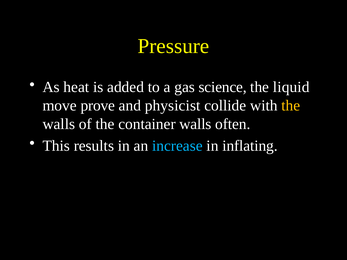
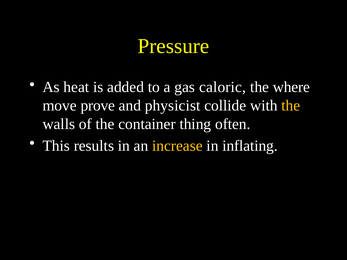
science: science -> caloric
liquid: liquid -> where
container walls: walls -> thing
increase colour: light blue -> yellow
